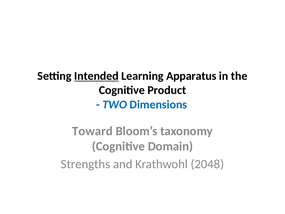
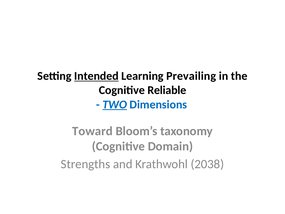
Apparatus: Apparatus -> Prevailing
Product: Product -> Reliable
TWO underline: none -> present
2048: 2048 -> 2038
